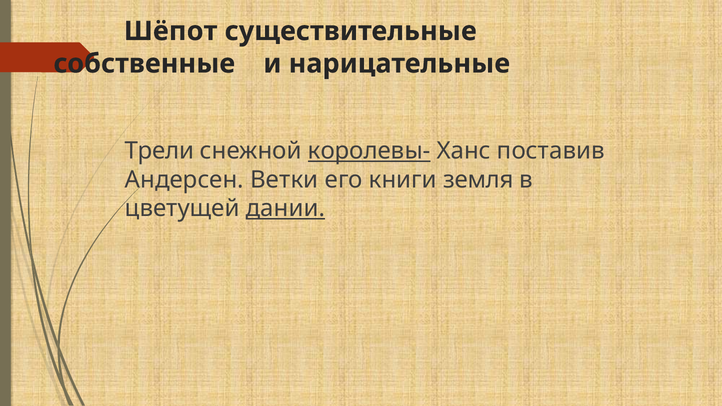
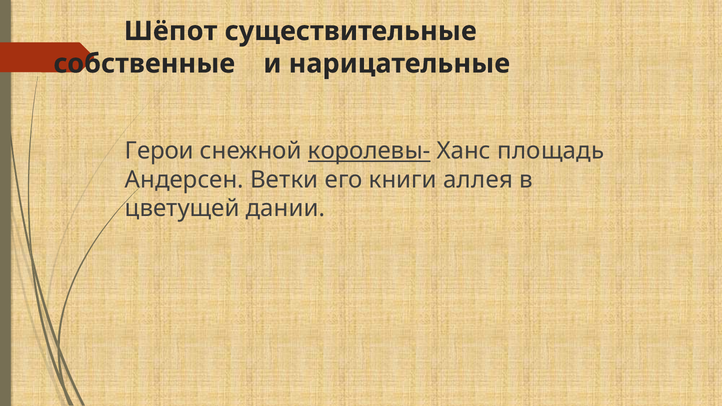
Трели: Трели -> Герои
поставив: поставив -> площадь
земля: земля -> аллея
дании underline: present -> none
